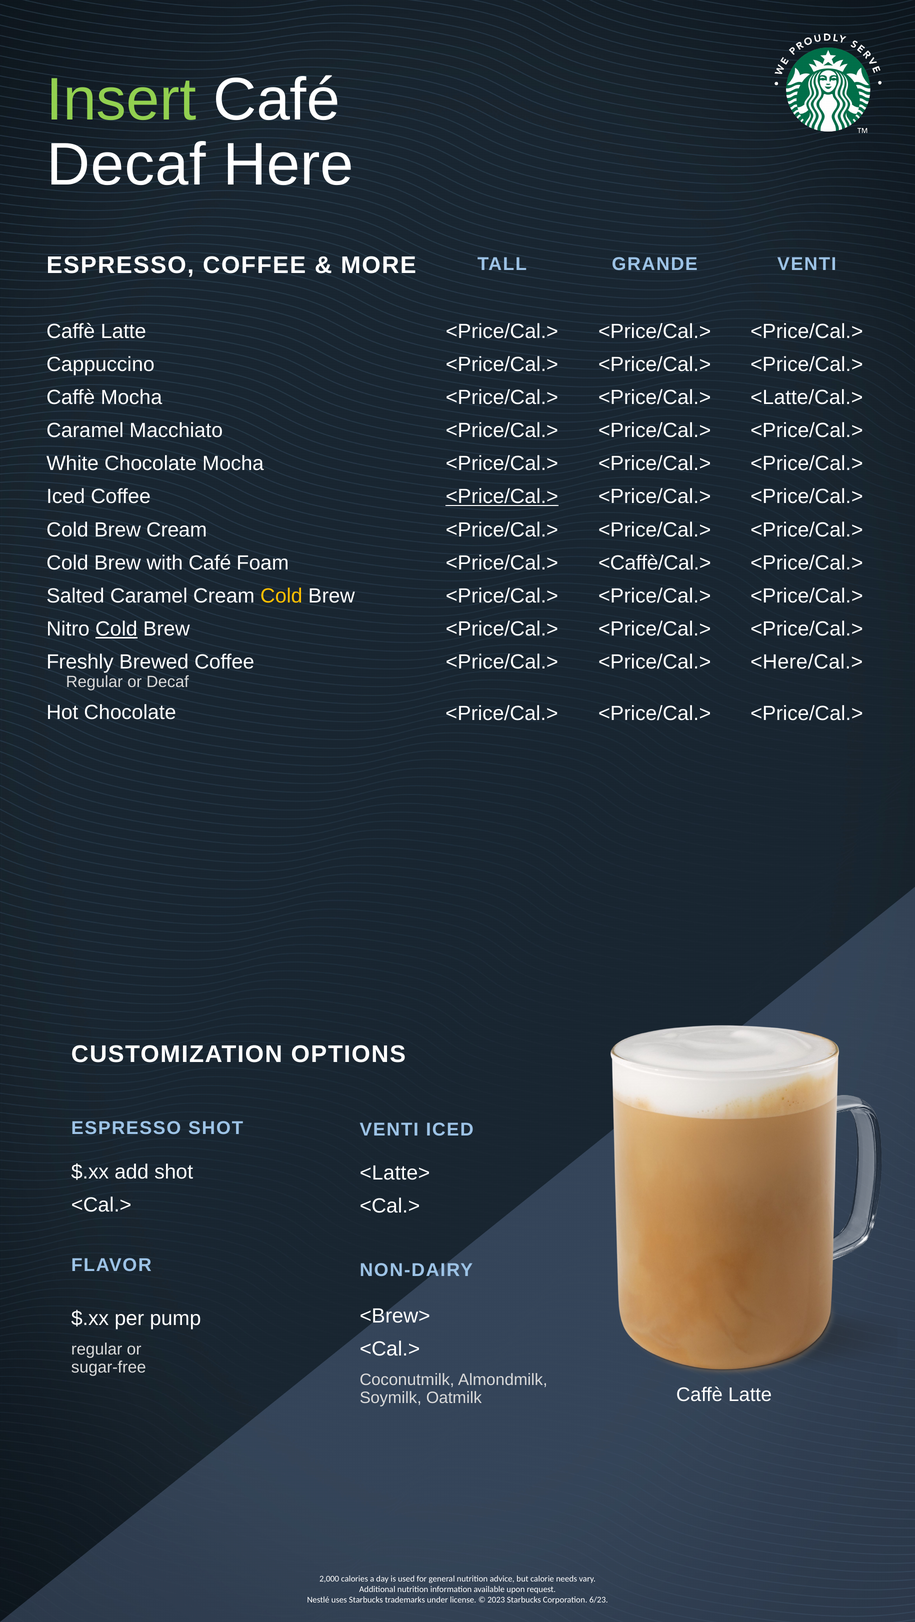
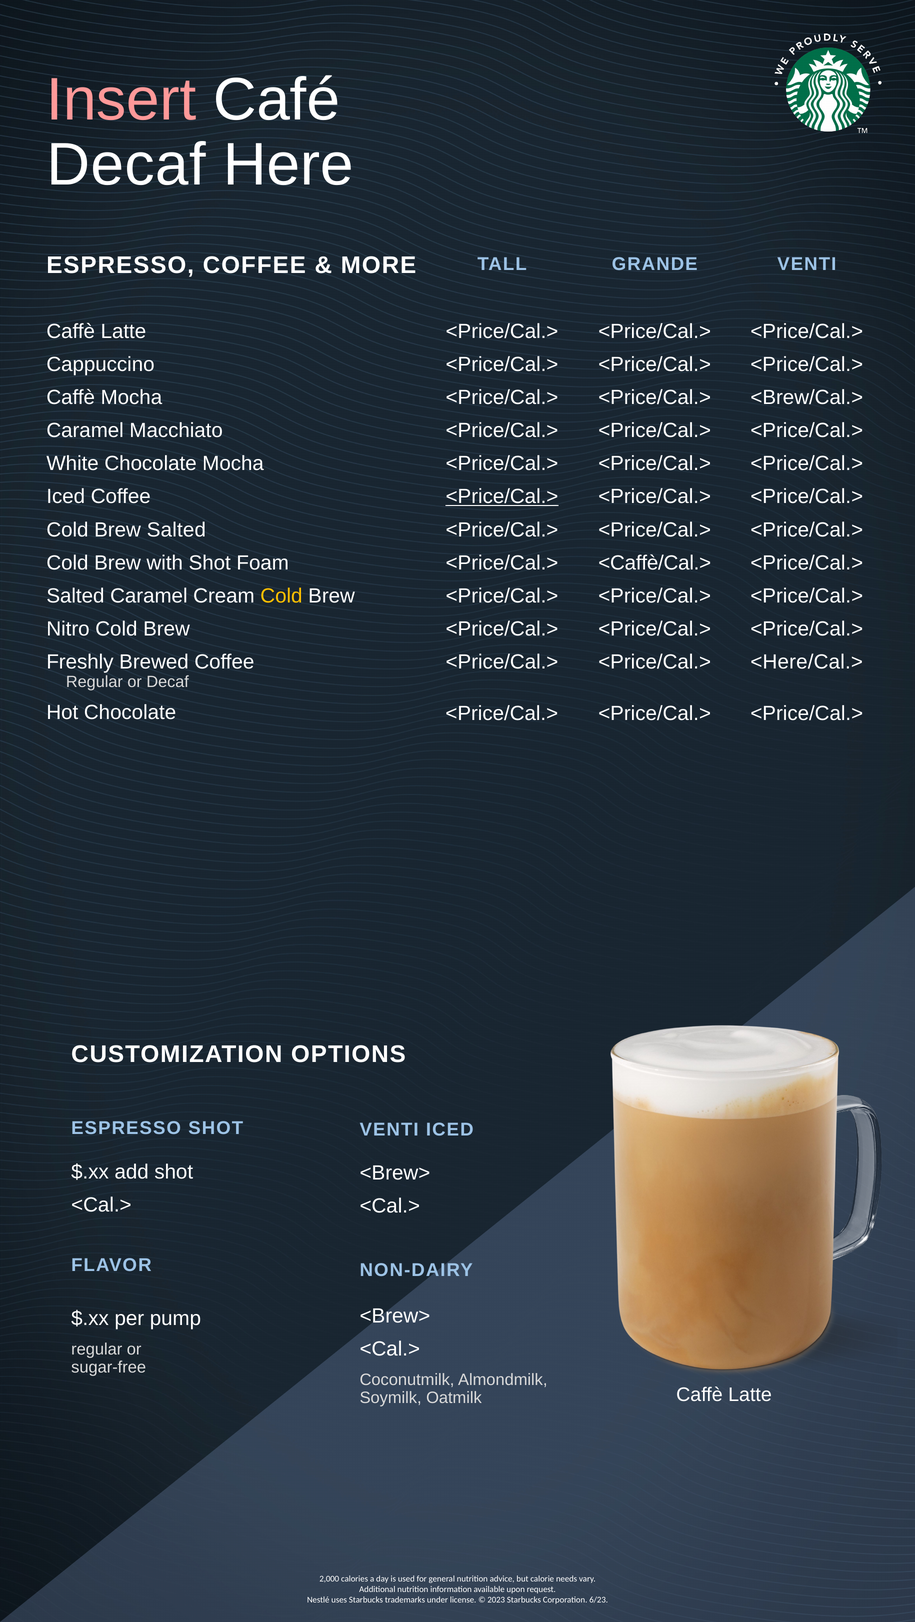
Insert colour: light green -> pink
<Latte/Cal.>: <Latte/Cal.> -> <Brew/Cal.>
Brew Cream: Cream -> Salted
with Café: Café -> Shot
Cold at (116, 629) underline: present -> none
<Latte> at (395, 1173): <Latte> -> <Brew>
